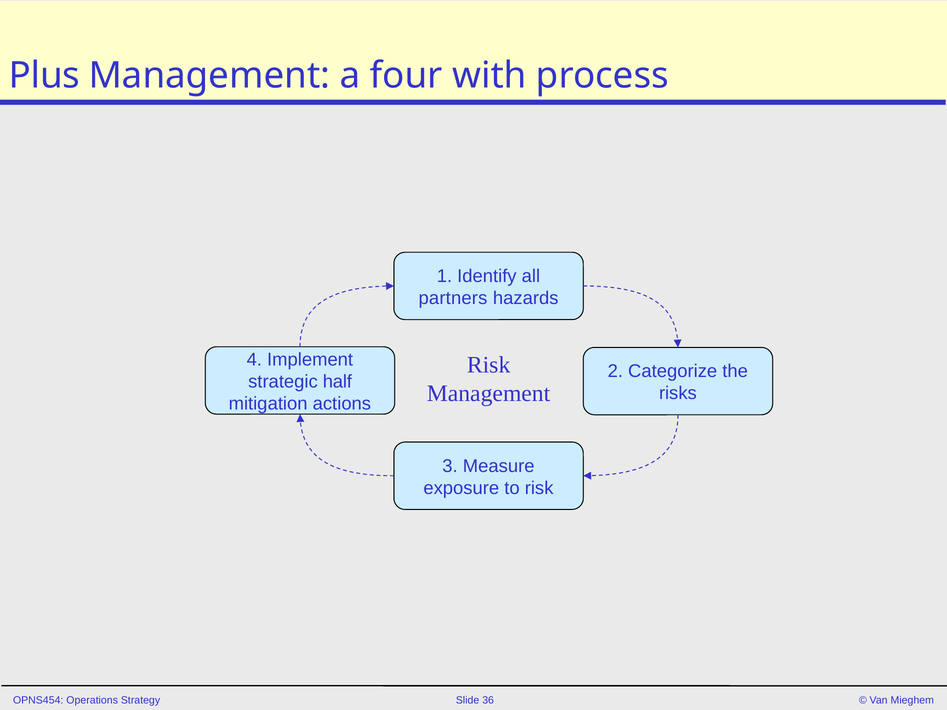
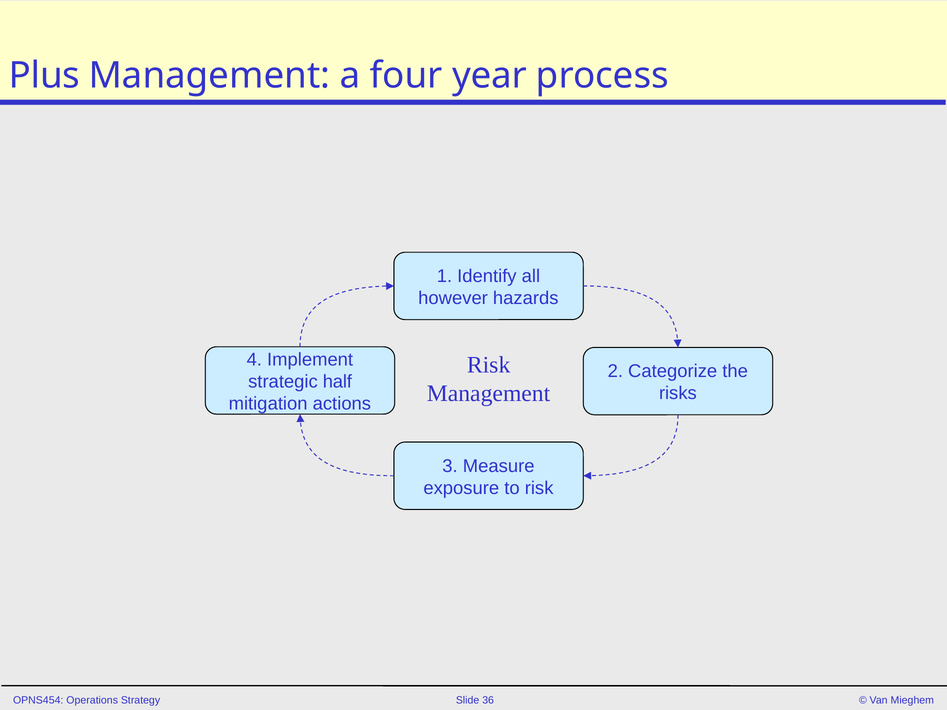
with: with -> year
partners: partners -> however
